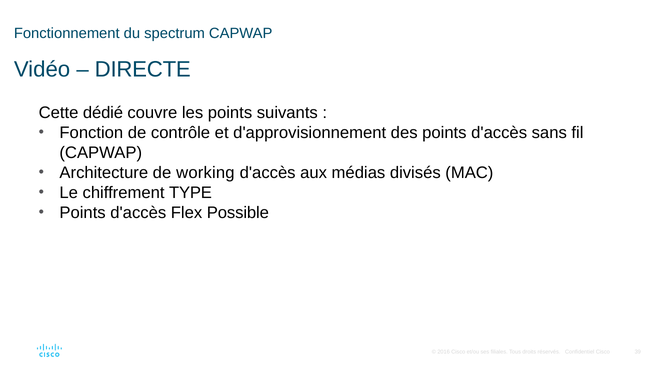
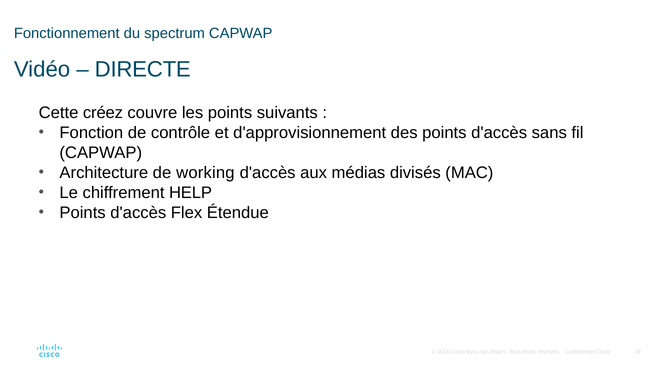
dédié: dédié -> créez
TYPE: TYPE -> HELP
Possible: Possible -> Étendue
